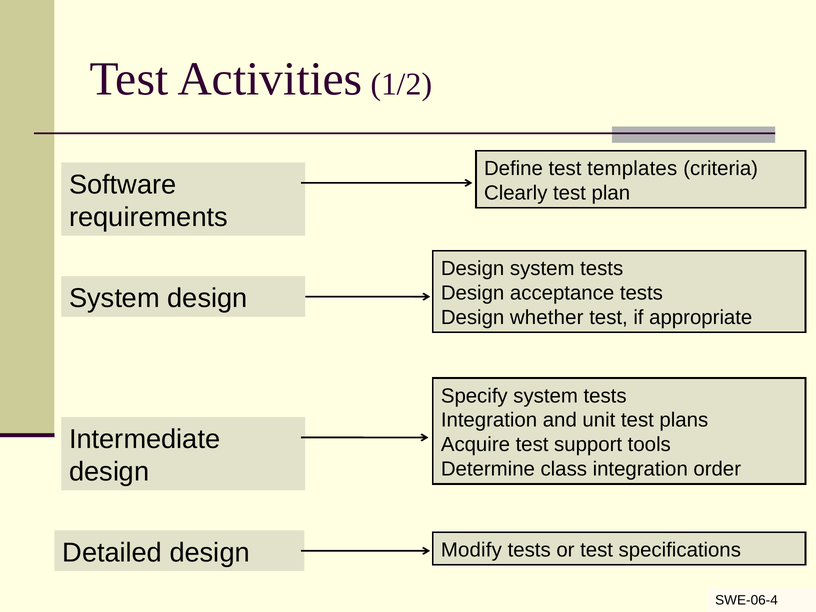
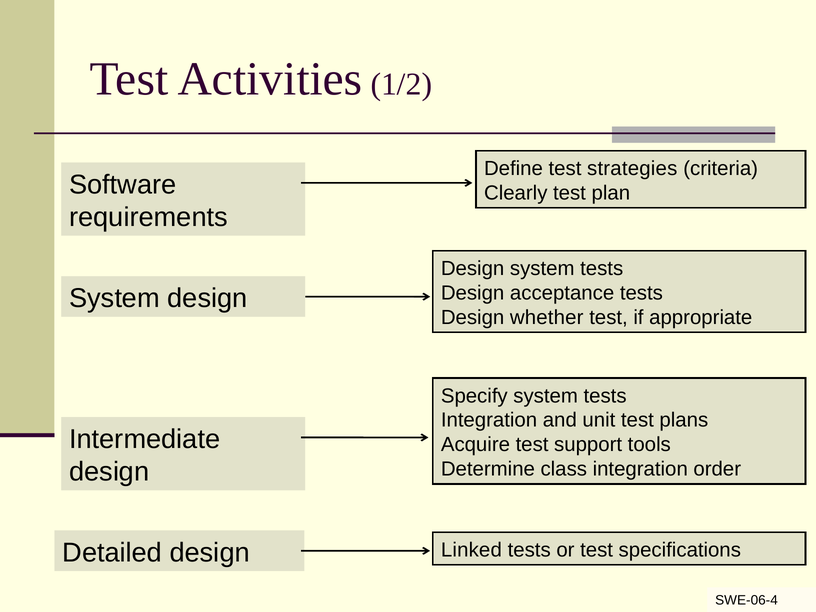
templates: templates -> strategies
Modify: Modify -> Linked
